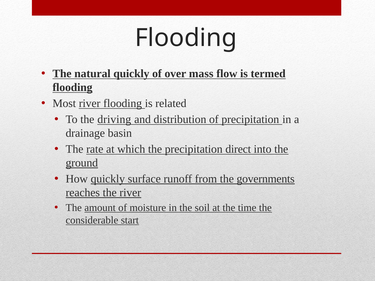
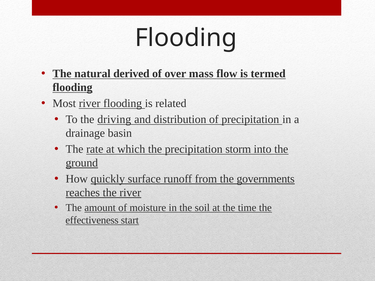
natural quickly: quickly -> derived
direct: direct -> storm
considerable: considerable -> effectiveness
